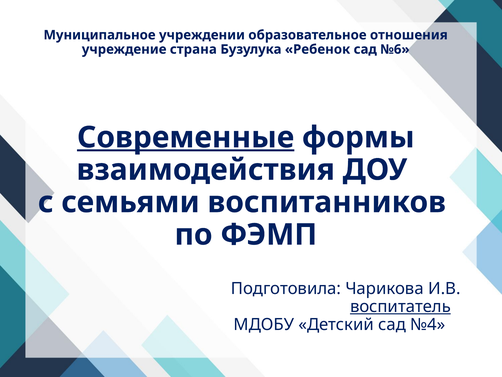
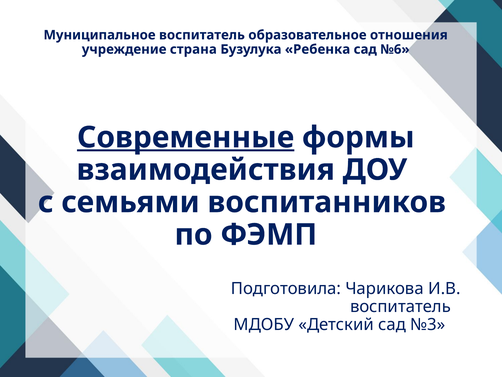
Муниципальное учреждении: учреждении -> воспитатель
Ребенок: Ребенок -> Ребенка
воспитатель at (400, 306) underline: present -> none
№4: №4 -> №3
